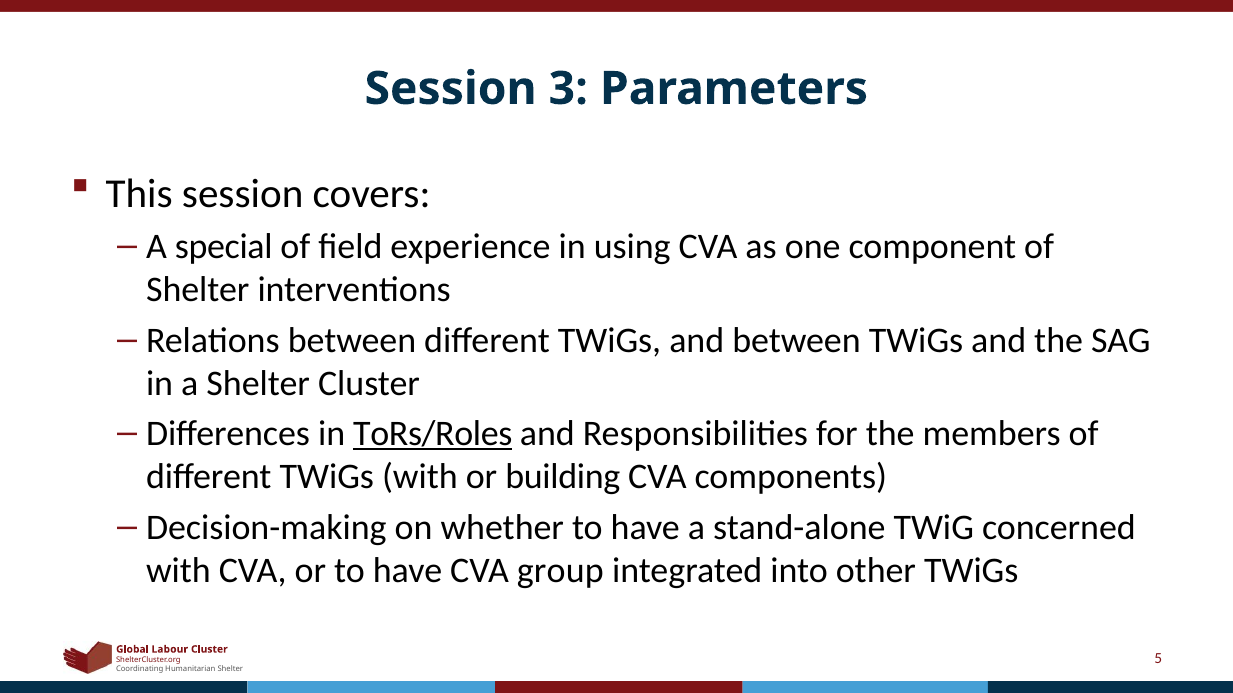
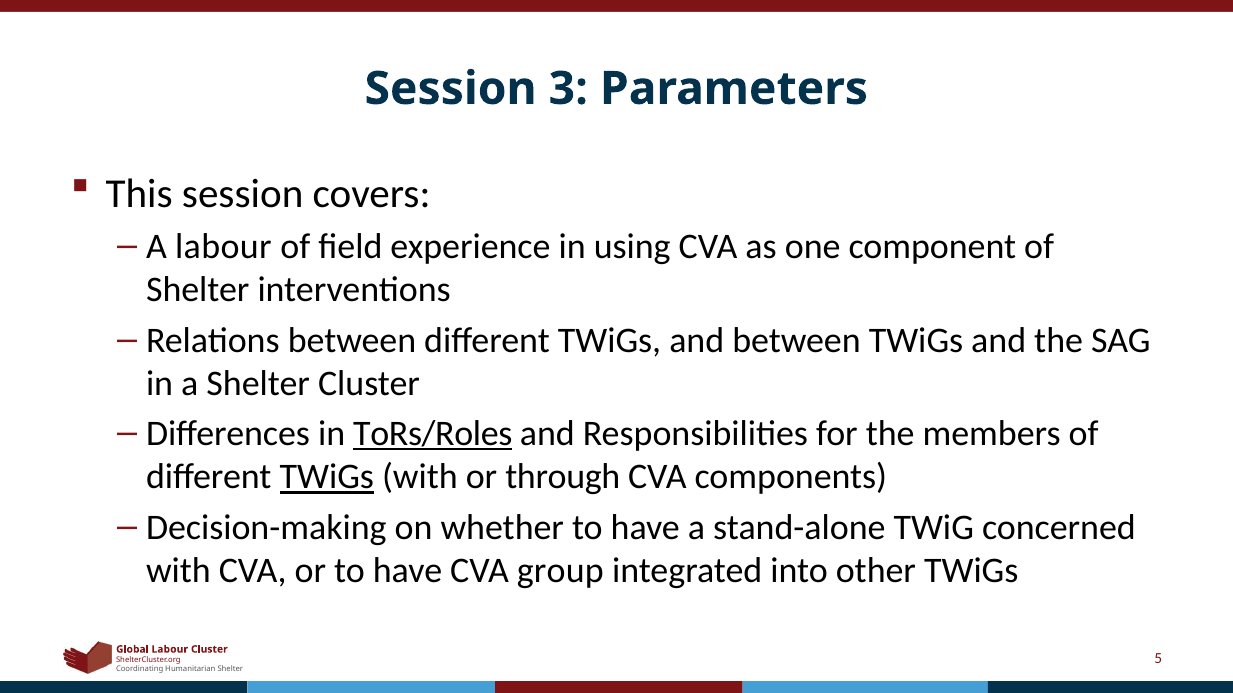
A special: special -> labour
TWiGs at (327, 477) underline: none -> present
building: building -> through
